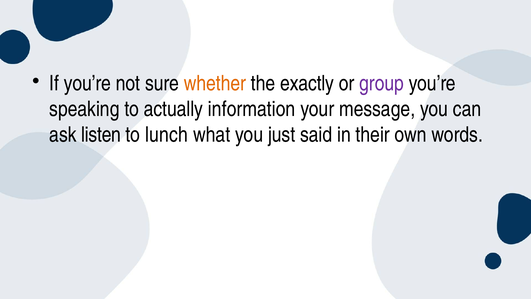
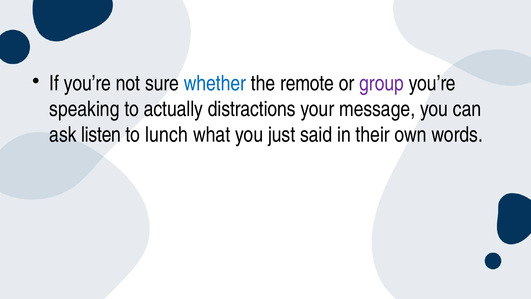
whether colour: orange -> blue
exactly: exactly -> remote
information: information -> distractions
